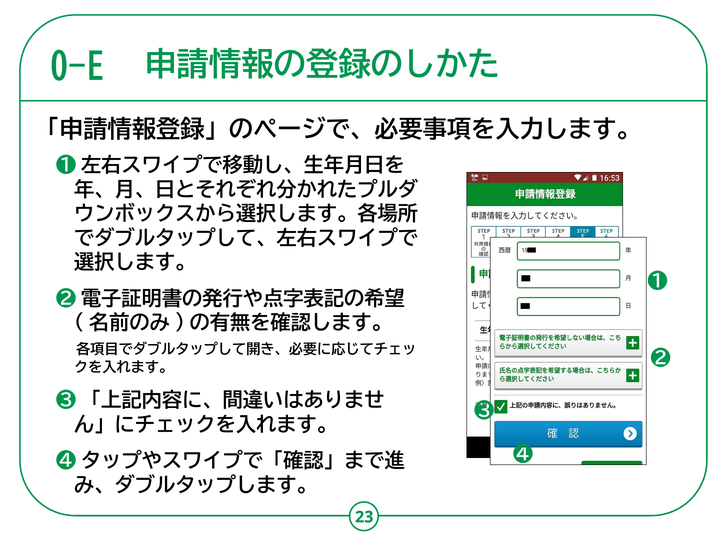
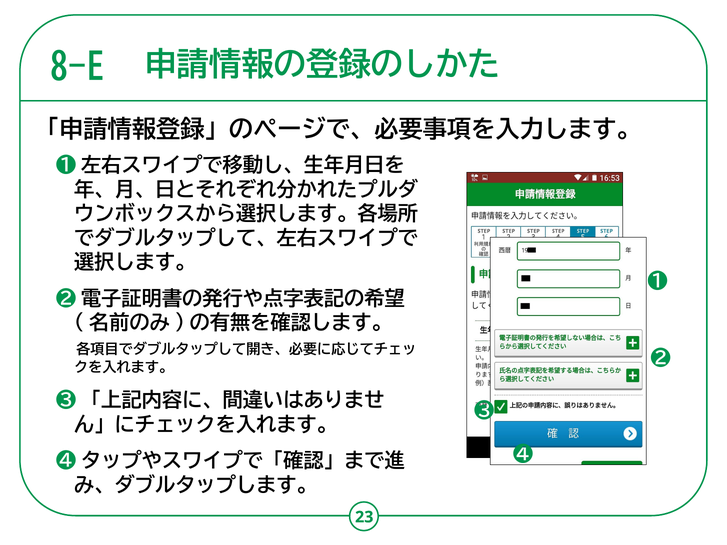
0-E: 0-E -> 8-E
